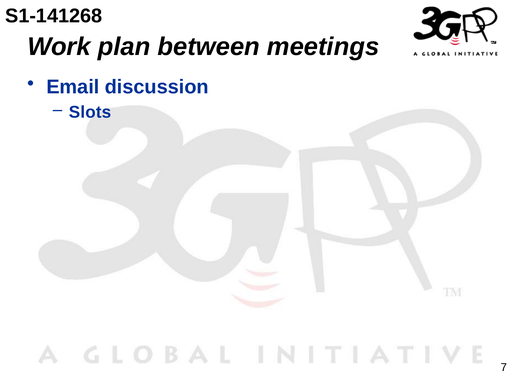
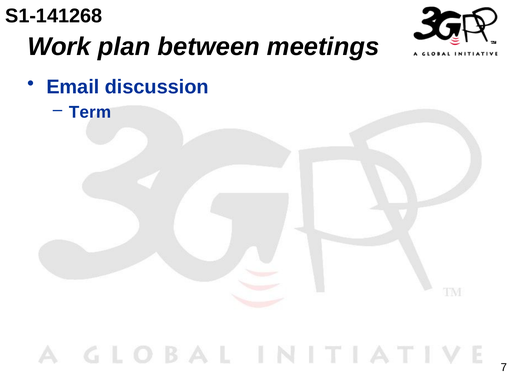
Slots: Slots -> Term
